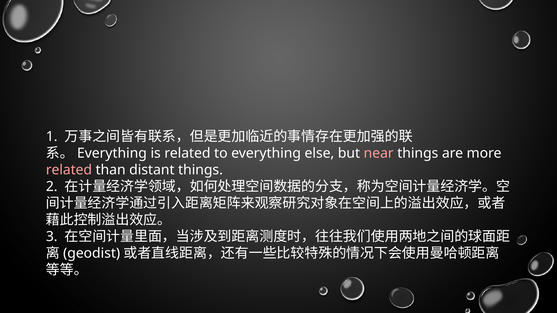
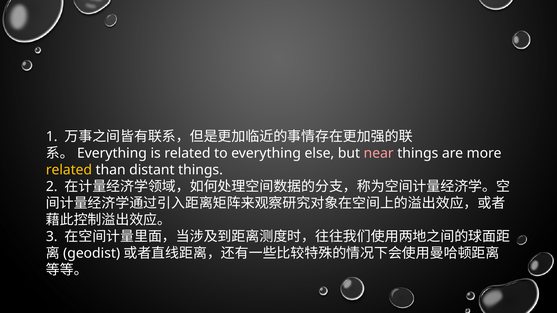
related at (69, 170) colour: pink -> yellow
